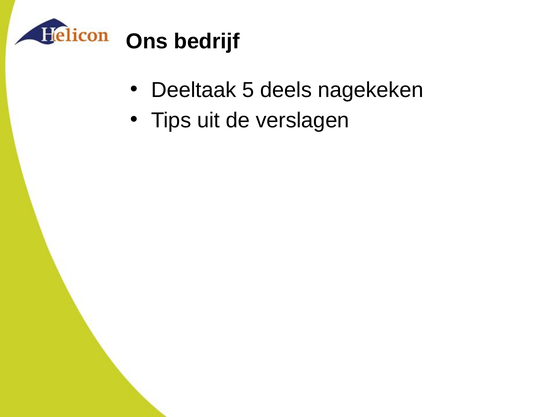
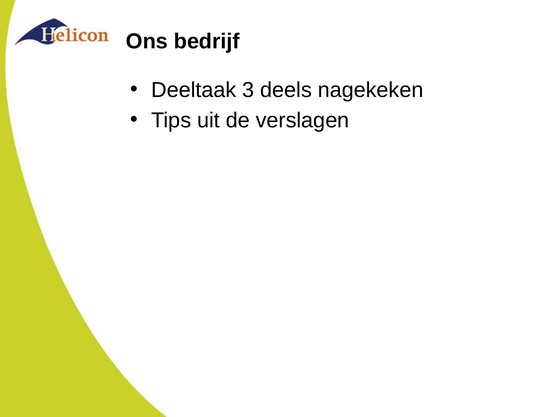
5: 5 -> 3
